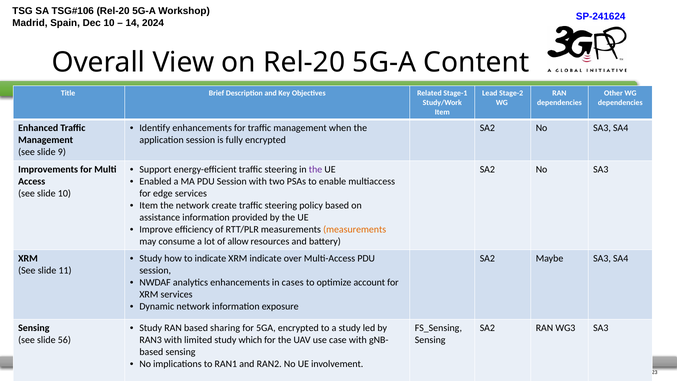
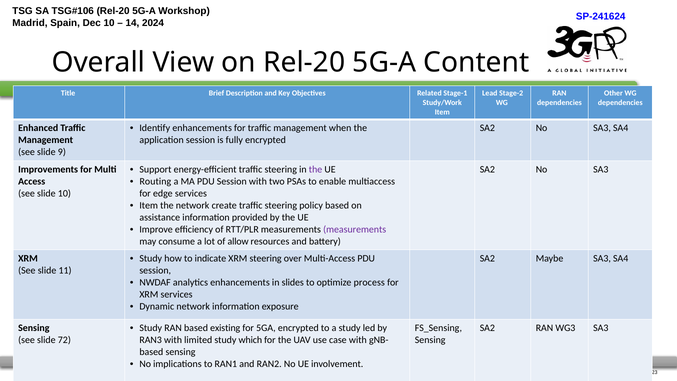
Enabled: Enabled -> Routing
measurements at (355, 229) colour: orange -> purple
XRM indicate: indicate -> steering
cases: cases -> slides
account: account -> process
sharing: sharing -> existing
56: 56 -> 72
